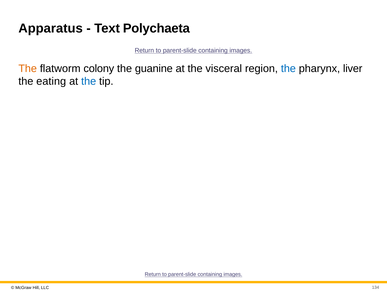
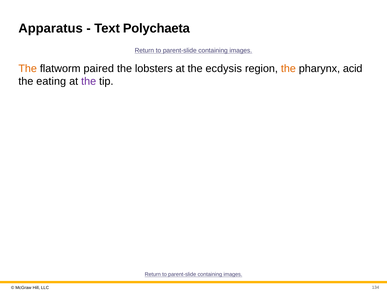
colony: colony -> paired
guanine: guanine -> lobsters
visceral: visceral -> ecdysis
the at (288, 68) colour: blue -> orange
liver: liver -> acid
the at (89, 81) colour: blue -> purple
